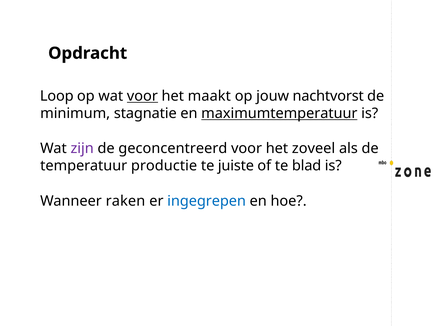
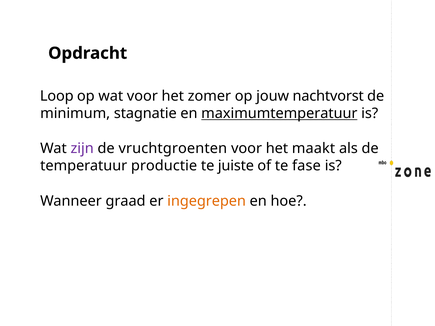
voor at (142, 96) underline: present -> none
maakt: maakt -> zomer
geconcentreerd: geconcentreerd -> vruchtgroenten
zoveel: zoveel -> maakt
blad: blad -> fase
raken: raken -> graad
ingegrepen colour: blue -> orange
